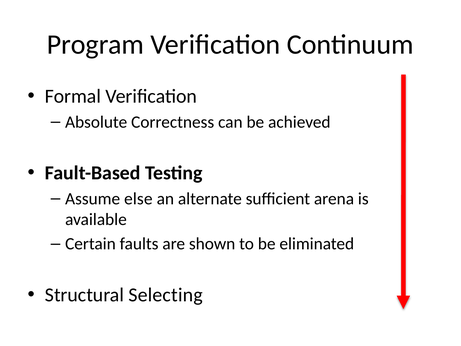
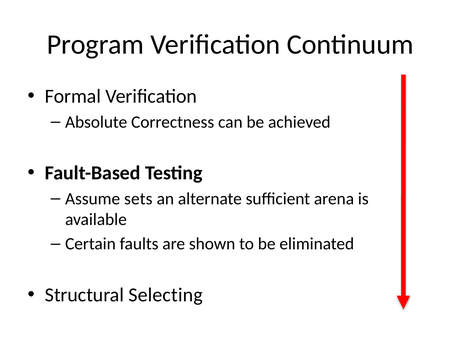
else: else -> sets
